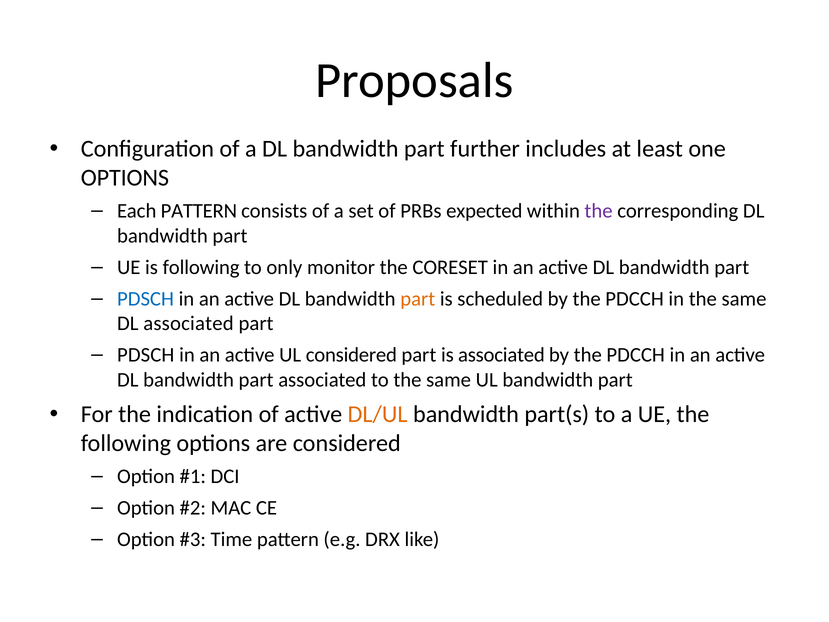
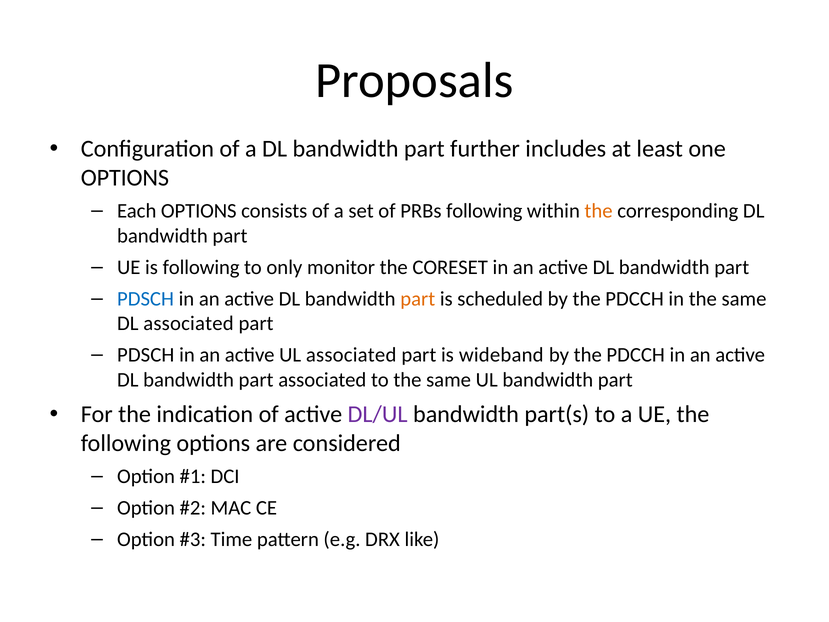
Each PATTERN: PATTERN -> OPTIONS
PRBs expected: expected -> following
the at (599, 211) colour: purple -> orange
UL considered: considered -> associated
is associated: associated -> wideband
DL/UL colour: orange -> purple
